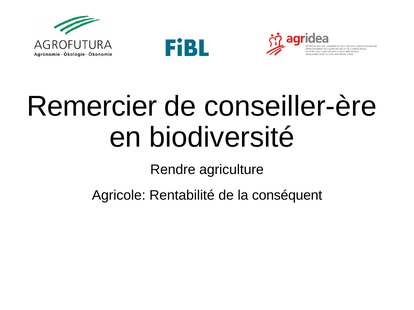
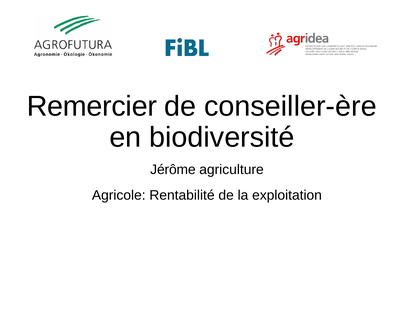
Rendre: Rendre -> Jérôme
conséquent: conséquent -> exploitation
